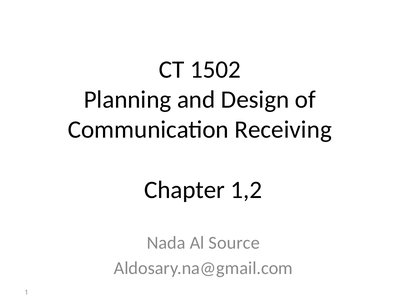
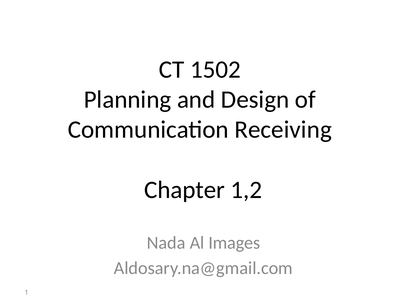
Source: Source -> Images
